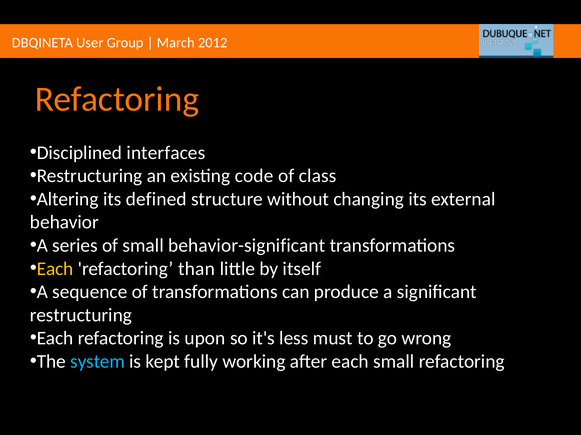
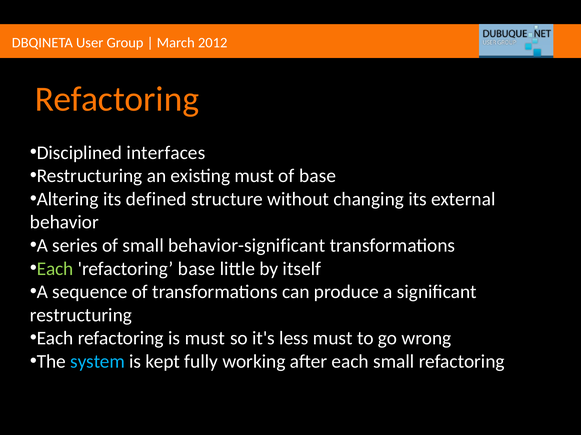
existing code: code -> must
of class: class -> base
Each at (55, 269) colour: yellow -> light green
refactoring than: than -> base
is upon: upon -> must
